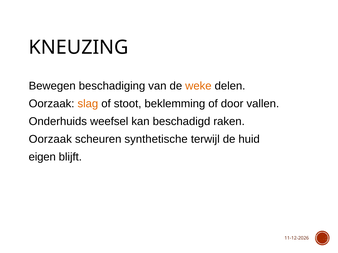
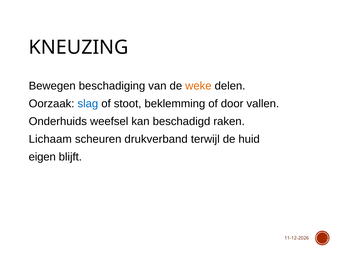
slag colour: orange -> blue
Oorzaak at (50, 140): Oorzaak -> Lichaam
synthetische: synthetische -> drukverband
